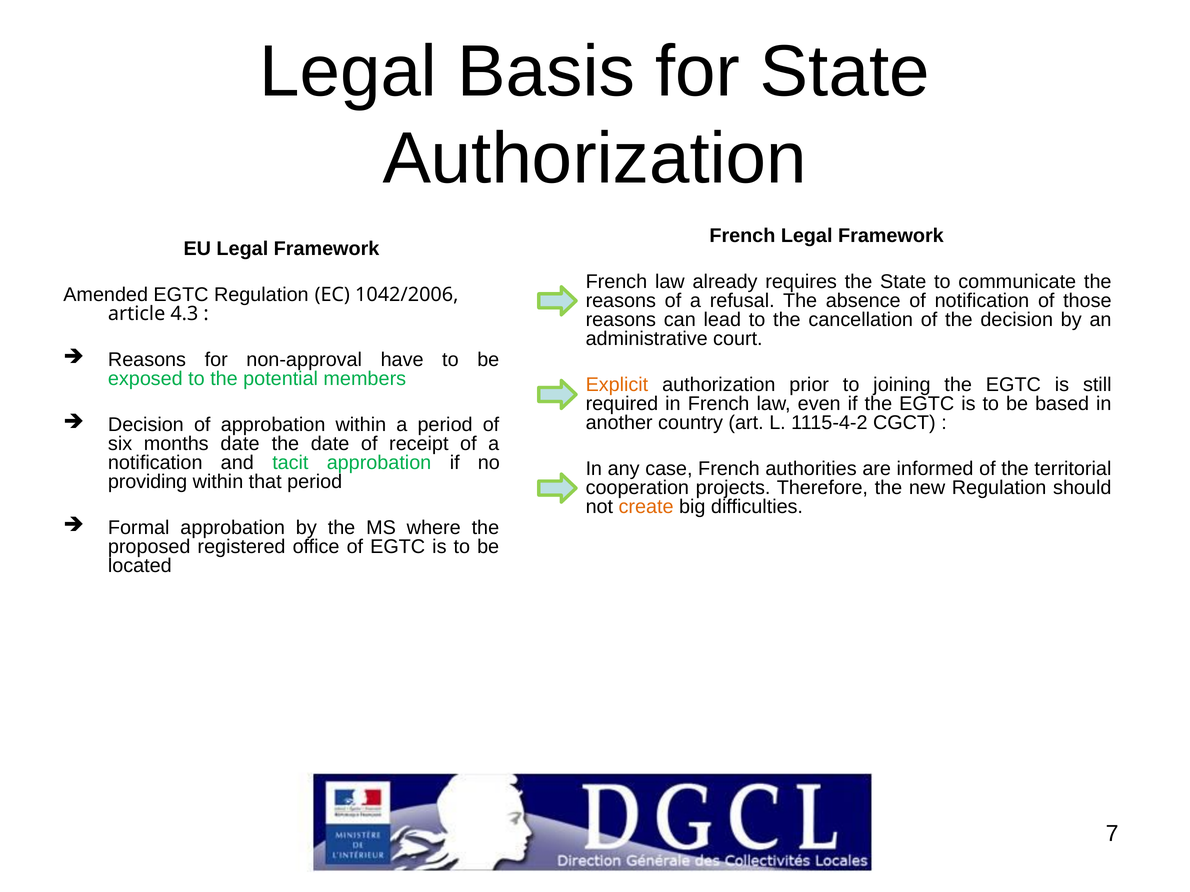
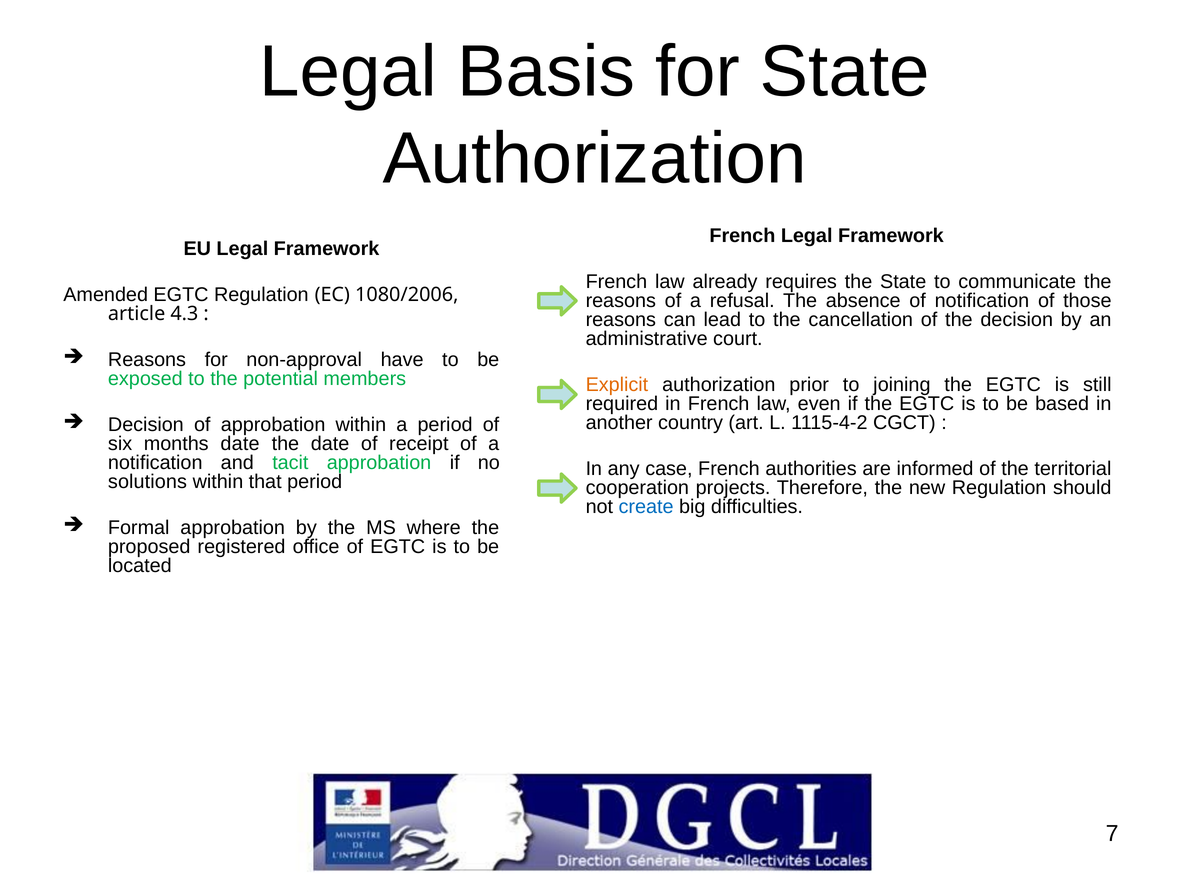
1042/2006: 1042/2006 -> 1080/2006
providing: providing -> solutions
create colour: orange -> blue
